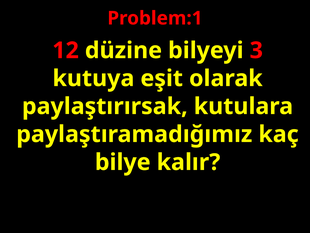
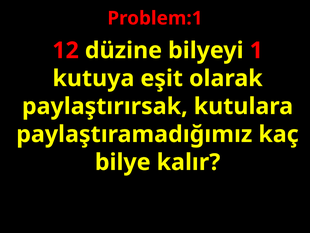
3: 3 -> 1
